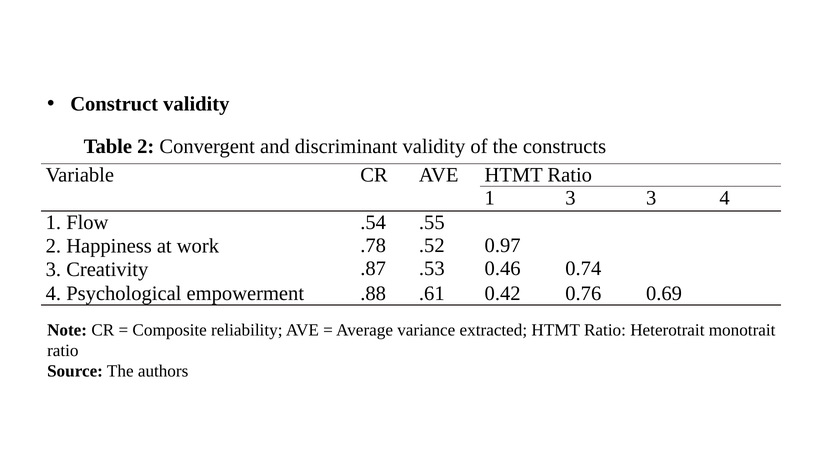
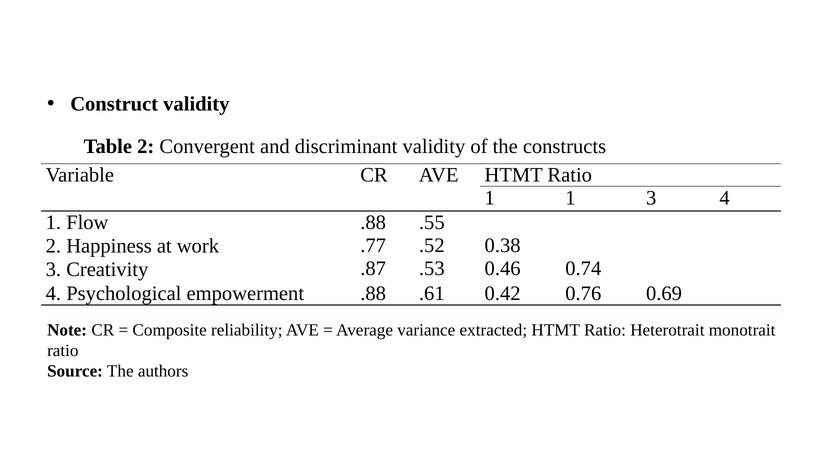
1 3: 3 -> 1
Flow .54: .54 -> .88
.78: .78 -> .77
0.97: 0.97 -> 0.38
